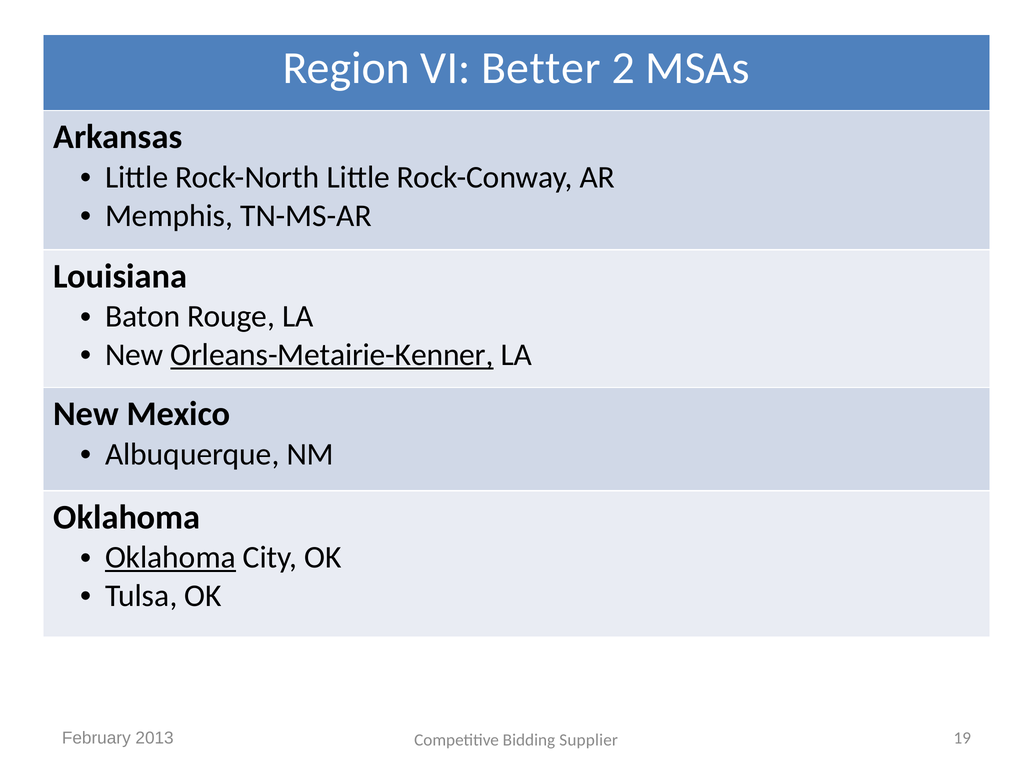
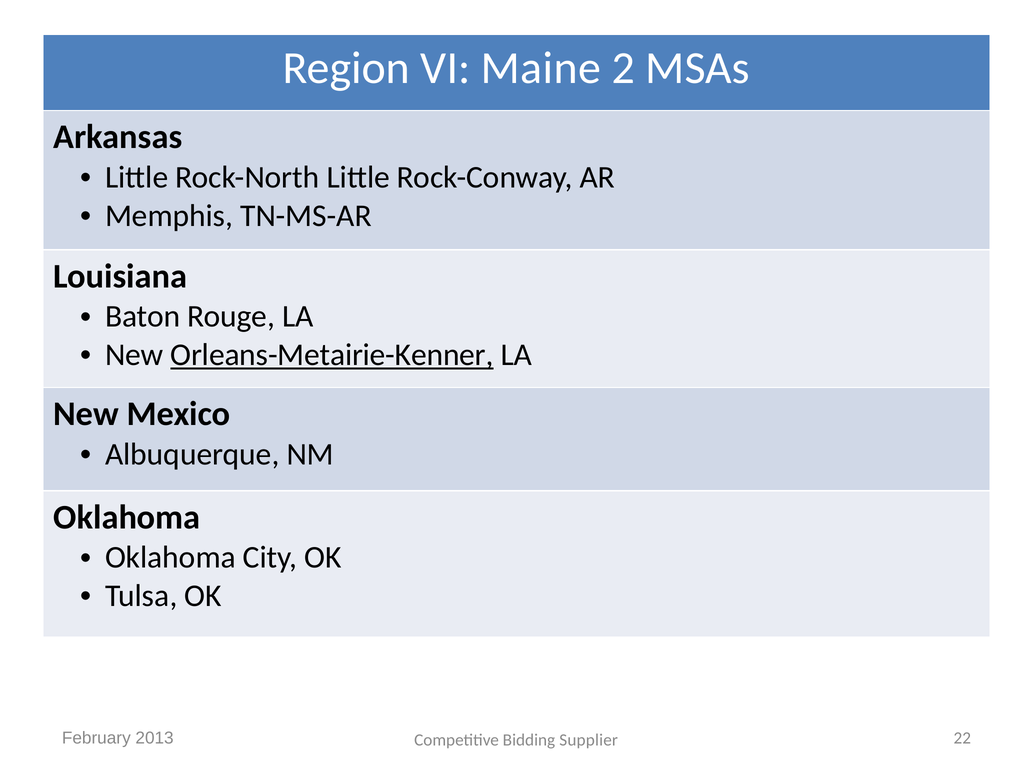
Better: Better -> Maine
Oklahoma at (170, 557) underline: present -> none
19: 19 -> 22
